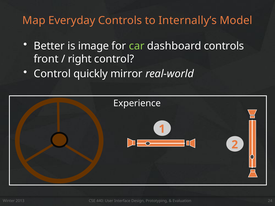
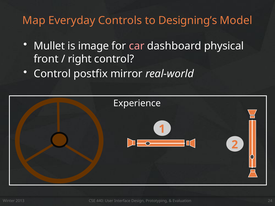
Internally’s: Internally’s -> Designing’s
Better: Better -> Mullet
car colour: light green -> pink
dashboard controls: controls -> physical
quickly: quickly -> postfix
